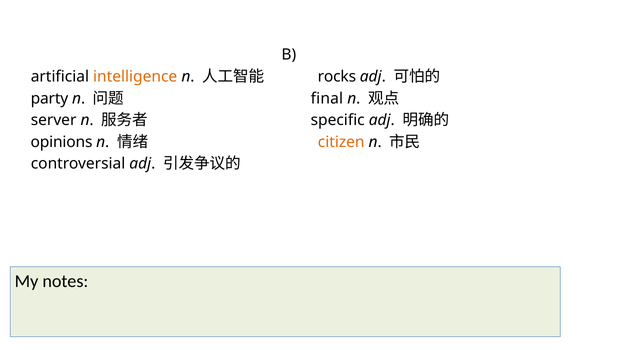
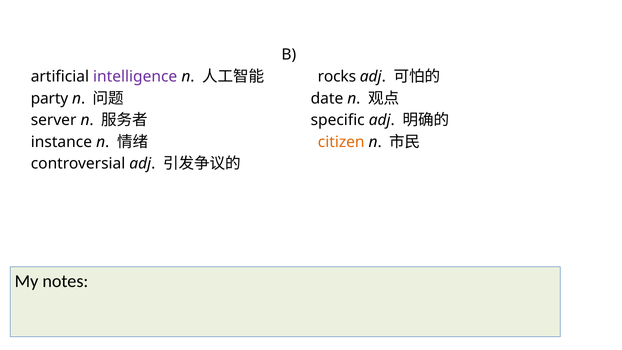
intelligence colour: orange -> purple
final: final -> date
opinions: opinions -> instance
